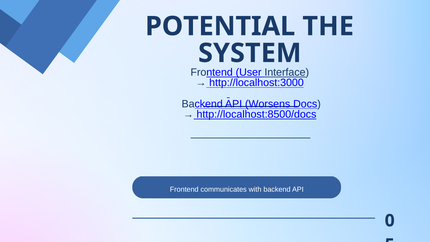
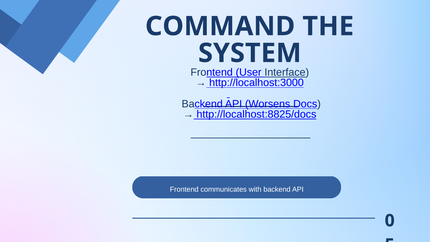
POTENTIAL: POTENTIAL -> COMMAND
http://localhost:8500/docs: http://localhost:8500/docs -> http://localhost:8825/docs
